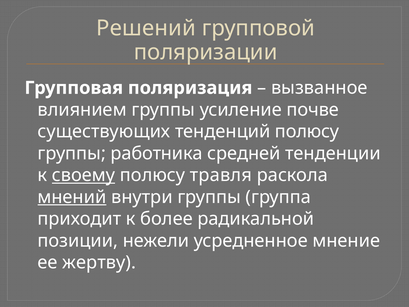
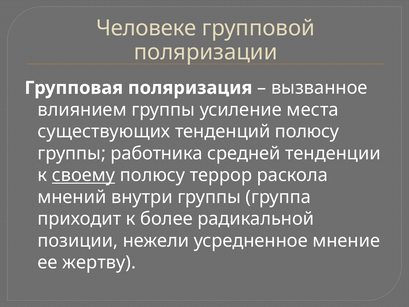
Решений: Решений -> Человеке
почве: почве -> места
травля: травля -> террор
мнений underline: present -> none
